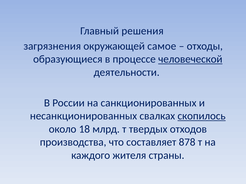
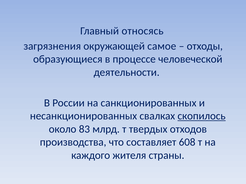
решения: решения -> относясь
человеческой underline: present -> none
18: 18 -> 83
878: 878 -> 608
